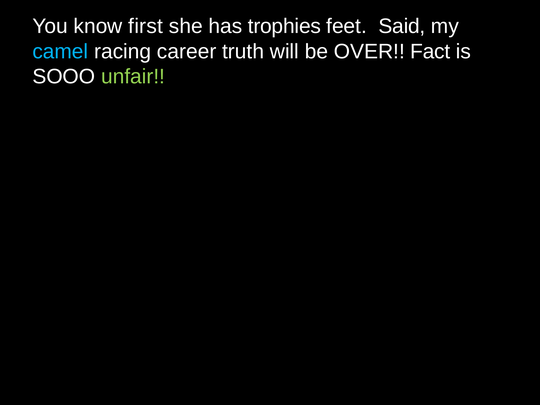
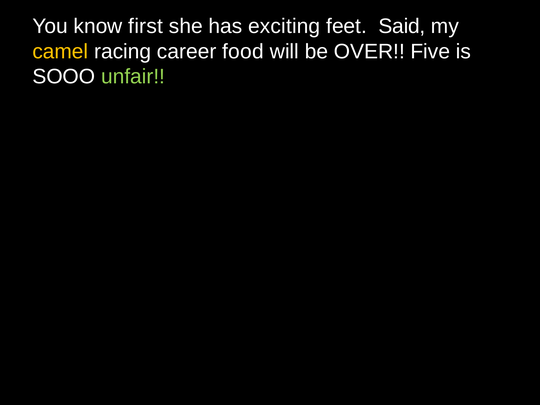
trophies: trophies -> exciting
camel colour: light blue -> yellow
truth: truth -> food
Fact: Fact -> Five
